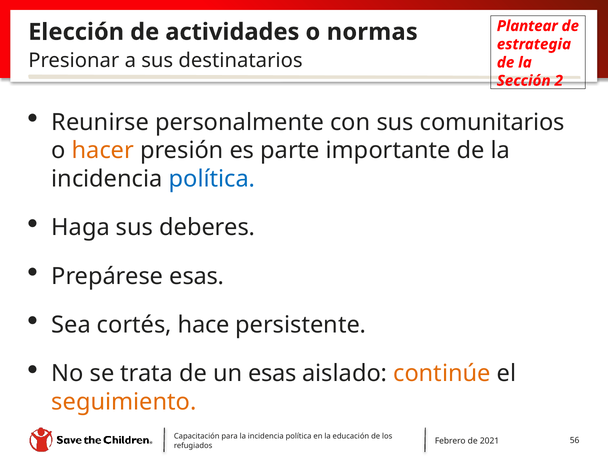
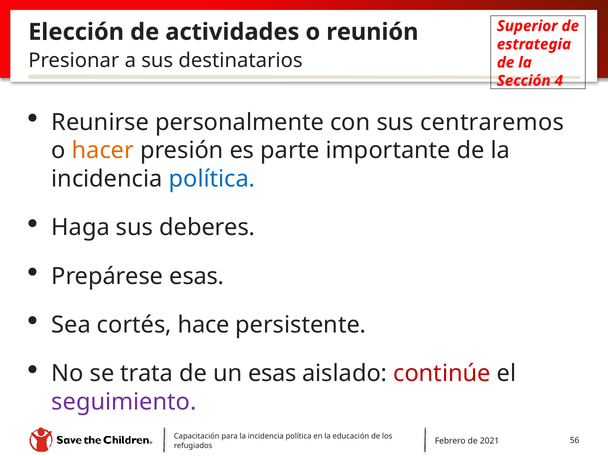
Plantear: Plantear -> Superior
normas: normas -> reunión
2: 2 -> 4
comunitarios: comunitarios -> centraremos
continúe colour: orange -> red
seguimiento colour: orange -> purple
